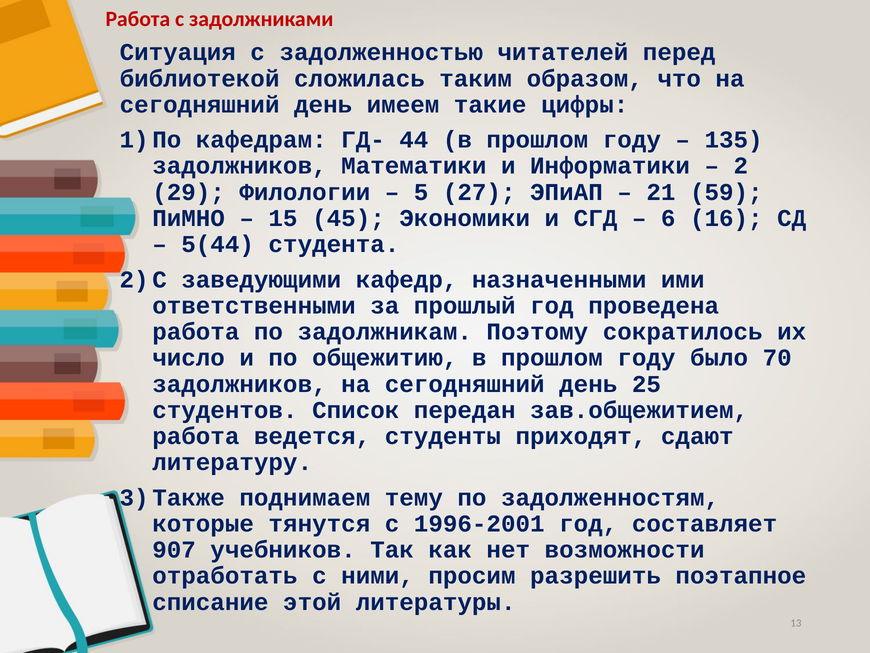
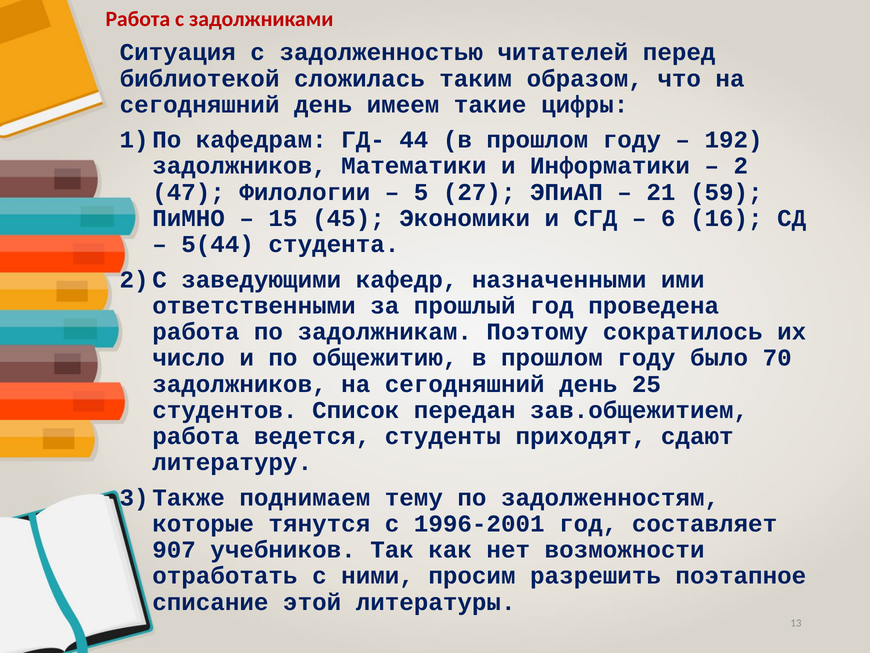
135: 135 -> 192
29: 29 -> 47
